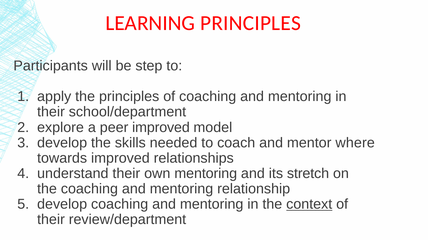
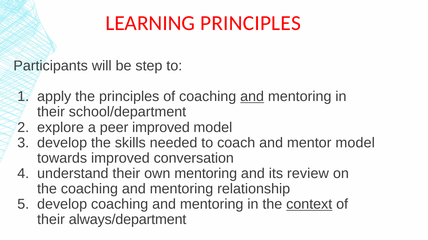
and at (252, 97) underline: none -> present
mentor where: where -> model
relationships: relationships -> conversation
stretch: stretch -> review
review/department: review/department -> always/department
